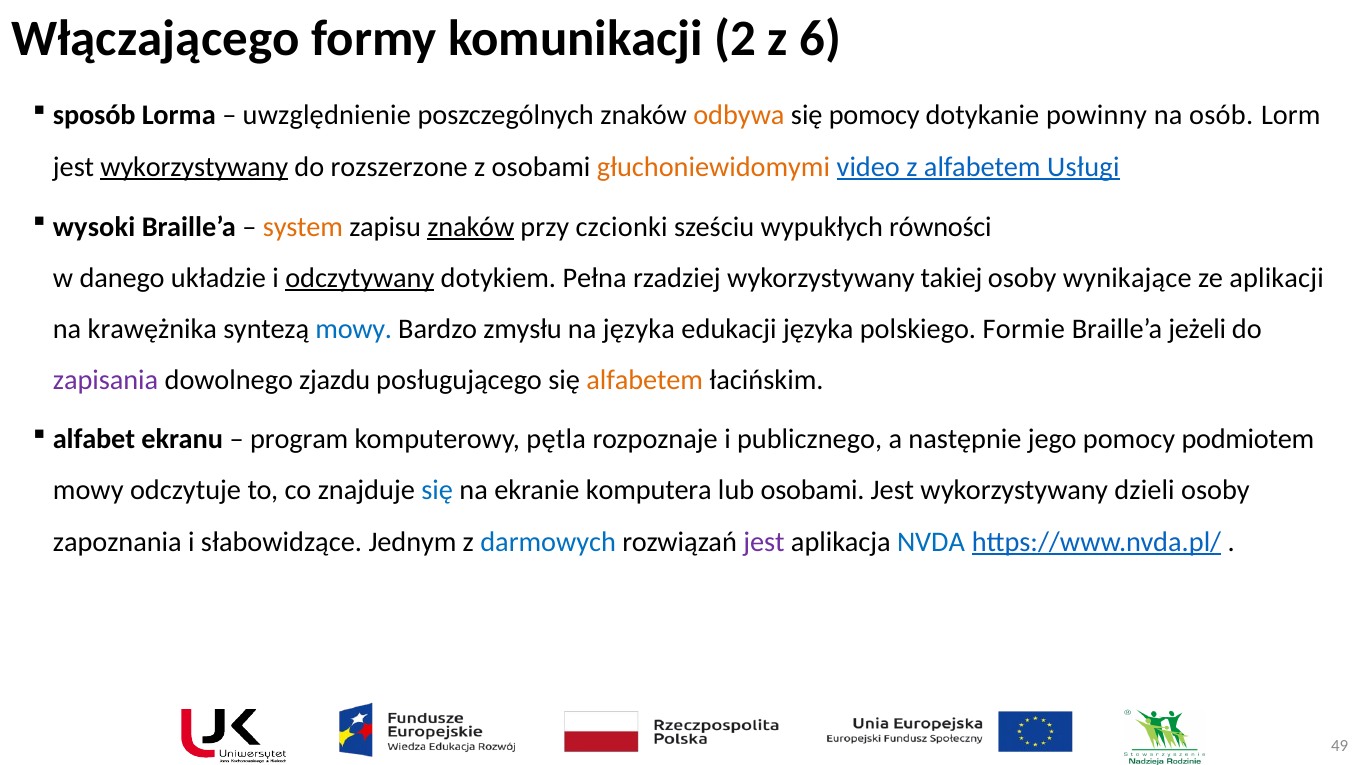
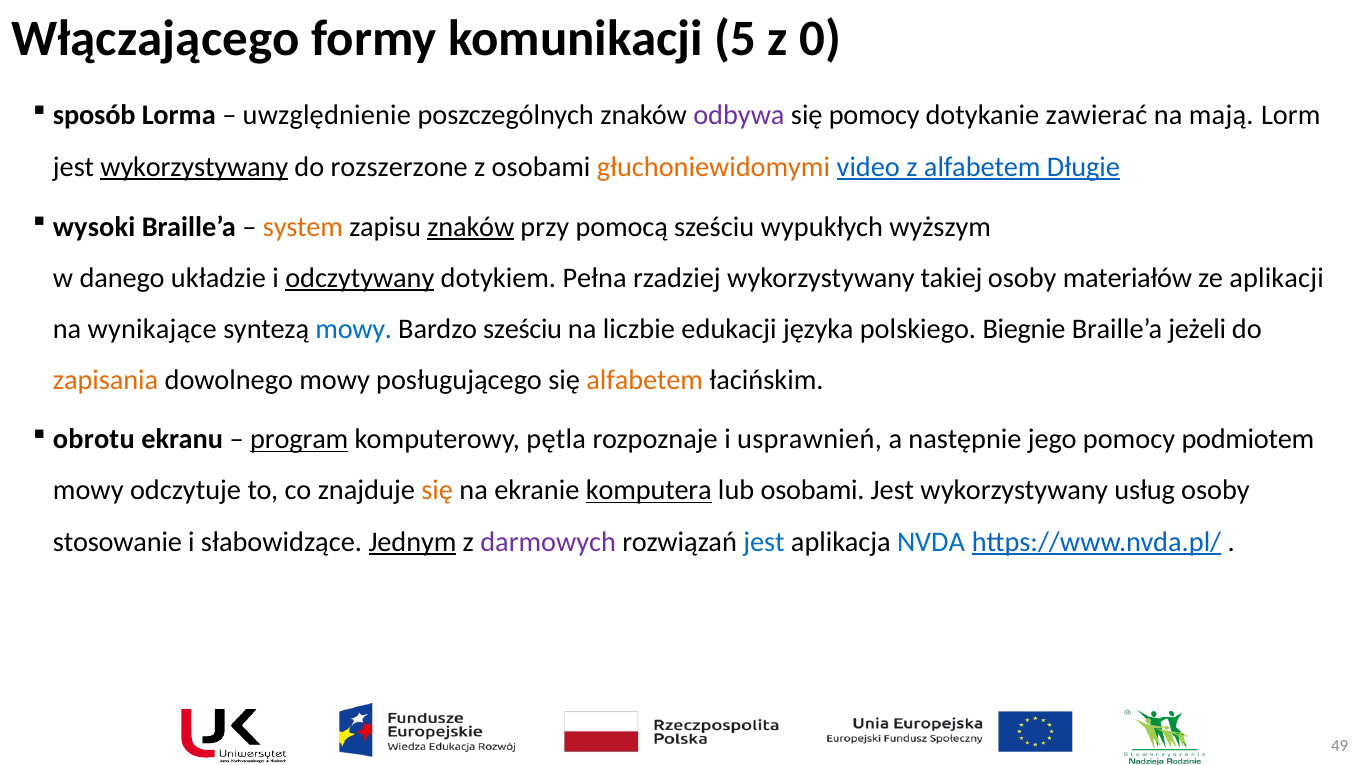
2: 2 -> 5
6: 6 -> 0
odbywa colour: orange -> purple
powinny: powinny -> zawierać
osób: osób -> mają
Usługi: Usługi -> Długie
czcionki: czcionki -> pomocą
równości: równości -> wyższym
wynikające: wynikające -> materiałów
krawężnika: krawężnika -> wynikające
Bardzo zmysłu: zmysłu -> sześciu
na języka: języka -> liczbie
Formie: Formie -> Biegnie
zapisania colour: purple -> orange
dowolnego zjazdu: zjazdu -> mowy
alfabet: alfabet -> obrotu
program underline: none -> present
publicznego: publicznego -> usprawnień
się at (437, 490) colour: blue -> orange
komputera underline: none -> present
dzieli: dzieli -> usług
zapoznania: zapoznania -> stosowanie
Jednym underline: none -> present
darmowych colour: blue -> purple
jest at (764, 541) colour: purple -> blue
